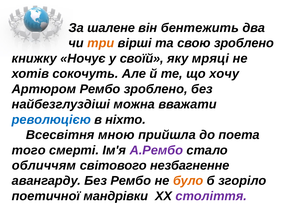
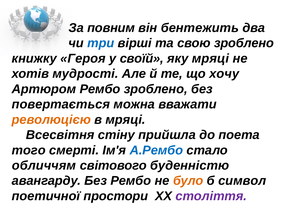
шалене: шалене -> повним
три colour: orange -> blue
Ночує: Ночує -> Героя
сокочуть: сокочуть -> мудрості
найбезглуздіші: найбезглуздіші -> повертається
революцією colour: blue -> orange
в ніхто: ніхто -> мряці
мною: мною -> стіну
А.Рембо colour: purple -> blue
незбагненне: незбагненне -> буденністю
згоріло: згоріло -> символ
мандрівки: мандрівки -> простори
